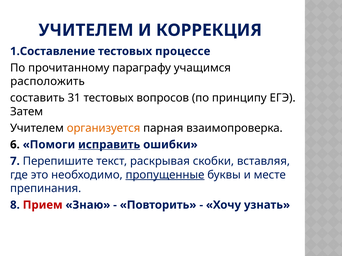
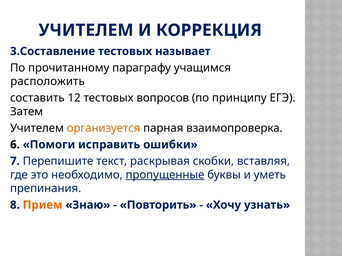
1.Составление: 1.Составление -> 3.Составление
процессе: процессе -> называет
31: 31 -> 12
исправить underline: present -> none
месте: месте -> уметь
Прием colour: red -> orange
